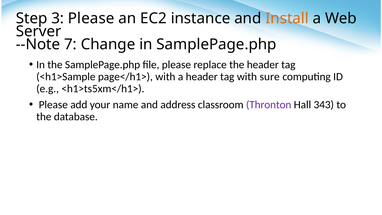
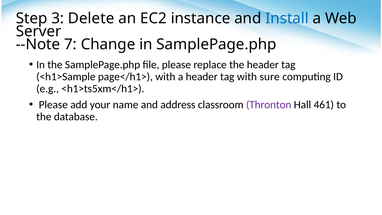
3 Please: Please -> Delete
Install colour: orange -> blue
343: 343 -> 461
